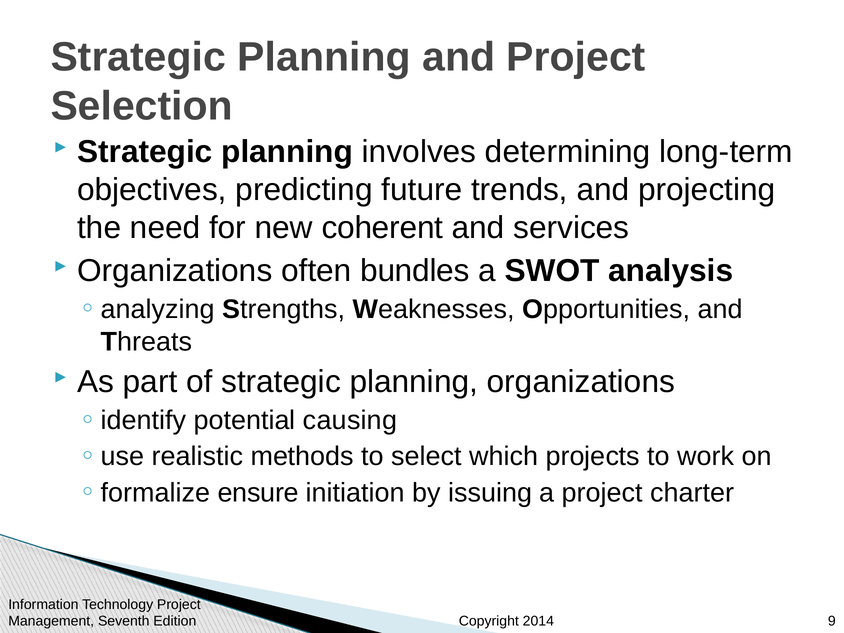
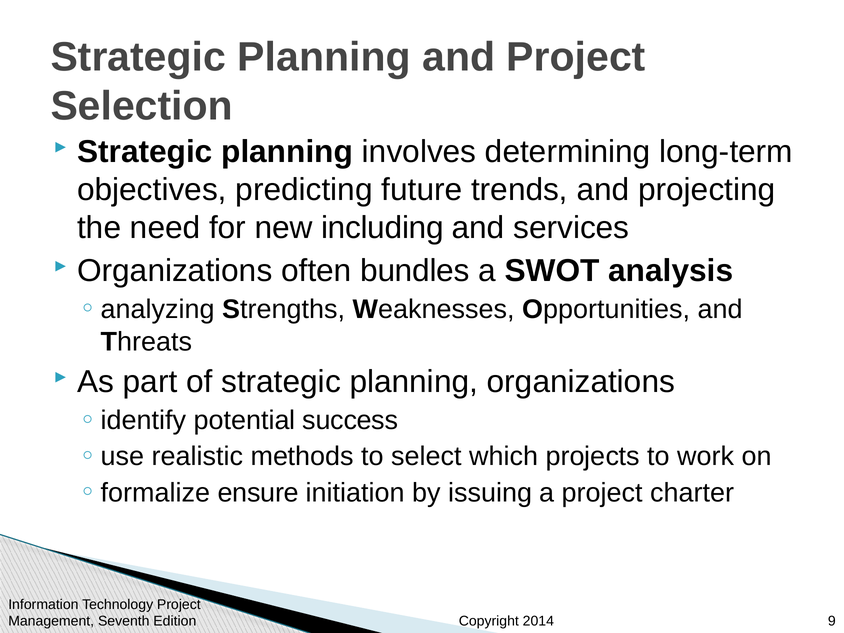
coherent: coherent -> including
causing: causing -> success
